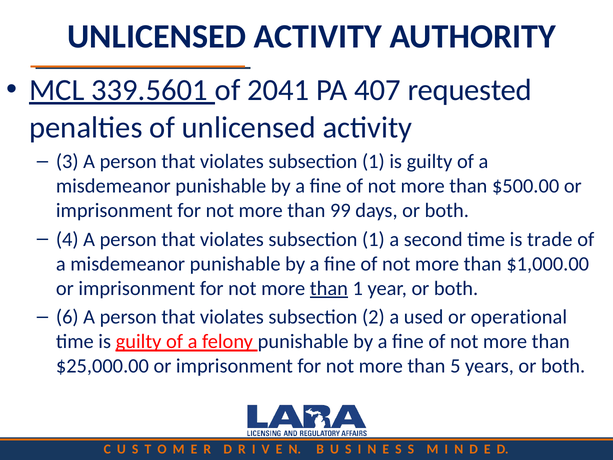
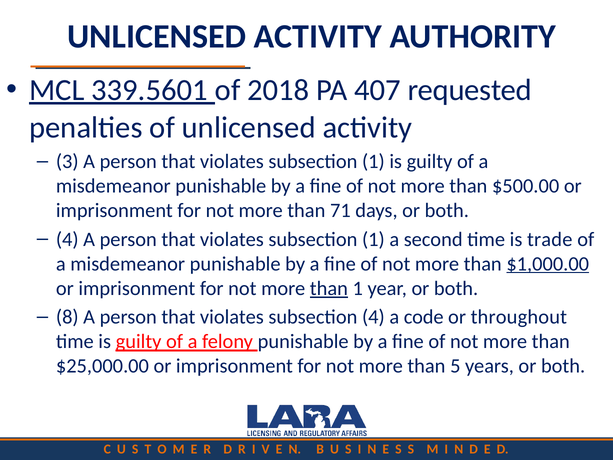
2041: 2041 -> 2018
99: 99 -> 71
$1,000.00 underline: none -> present
6: 6 -> 8
subsection 2: 2 -> 4
used: used -> code
operational: operational -> throughout
